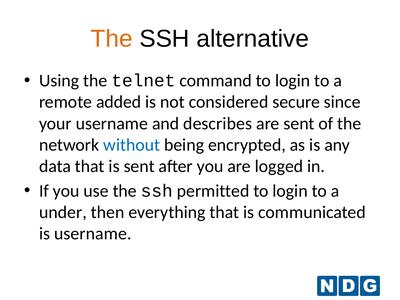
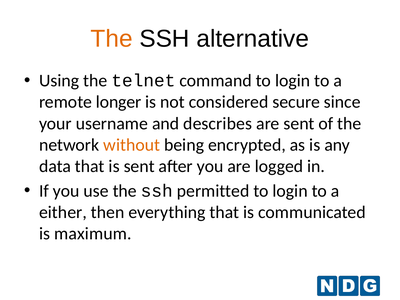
added: added -> longer
without colour: blue -> orange
under: under -> either
is username: username -> maximum
